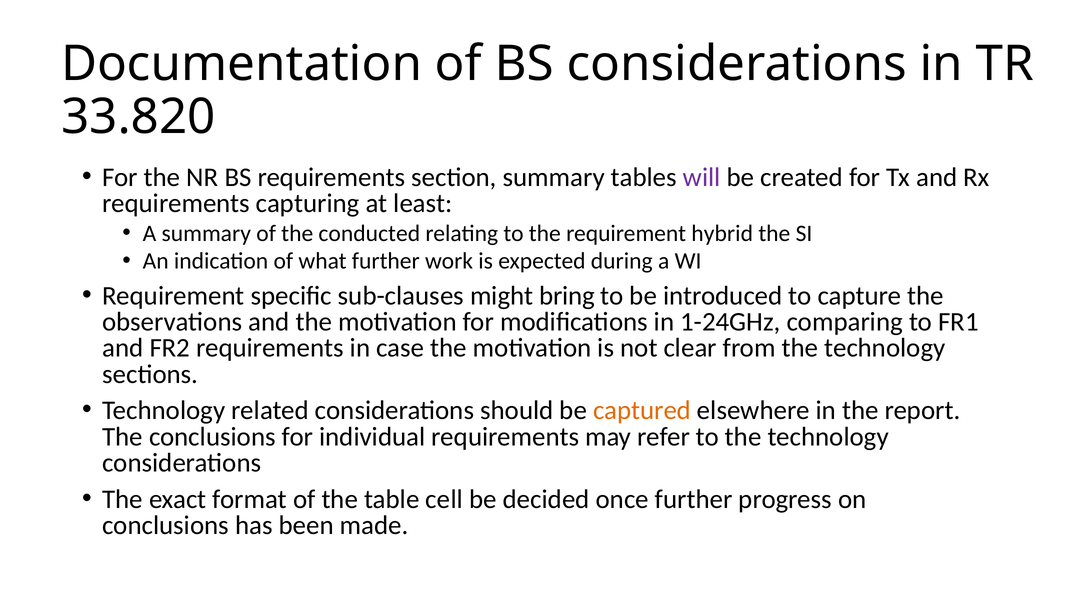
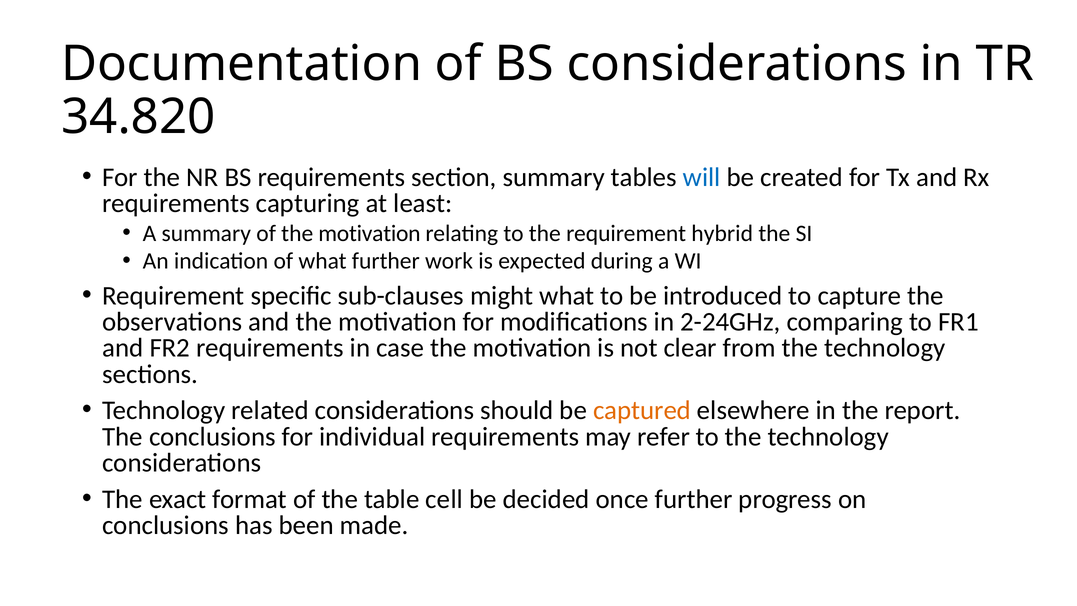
33.820: 33.820 -> 34.820
will colour: purple -> blue
of the conducted: conducted -> motivation
might bring: bring -> what
1-24GHz: 1-24GHz -> 2-24GHz
